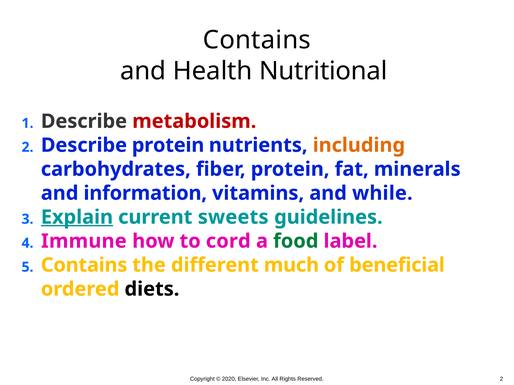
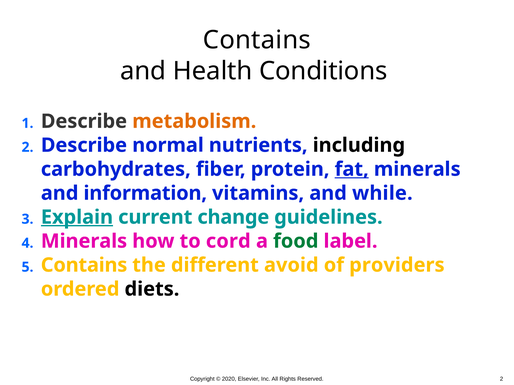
Nutritional: Nutritional -> Conditions
metabolism colour: red -> orange
Describe protein: protein -> normal
including colour: orange -> black
fat underline: none -> present
sweets: sweets -> change
Immune at (84, 241): Immune -> Minerals
much: much -> avoid
beneficial: beneficial -> providers
